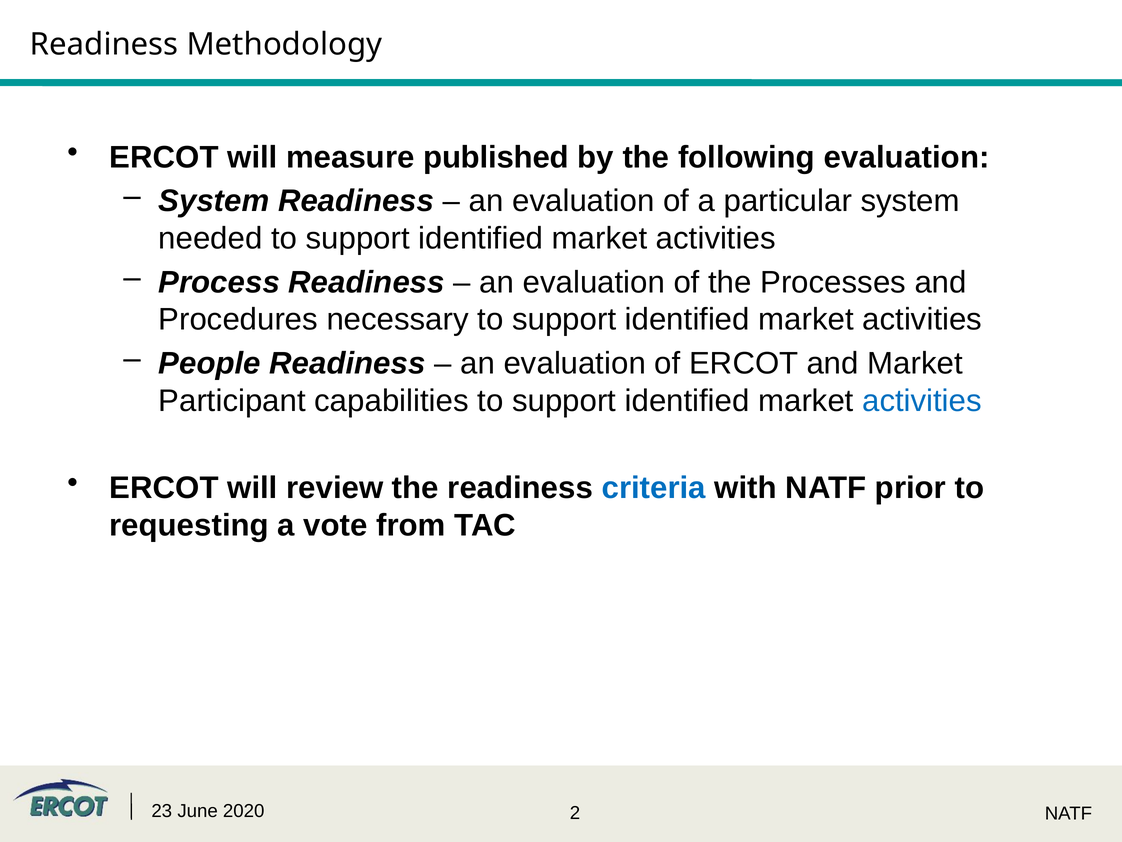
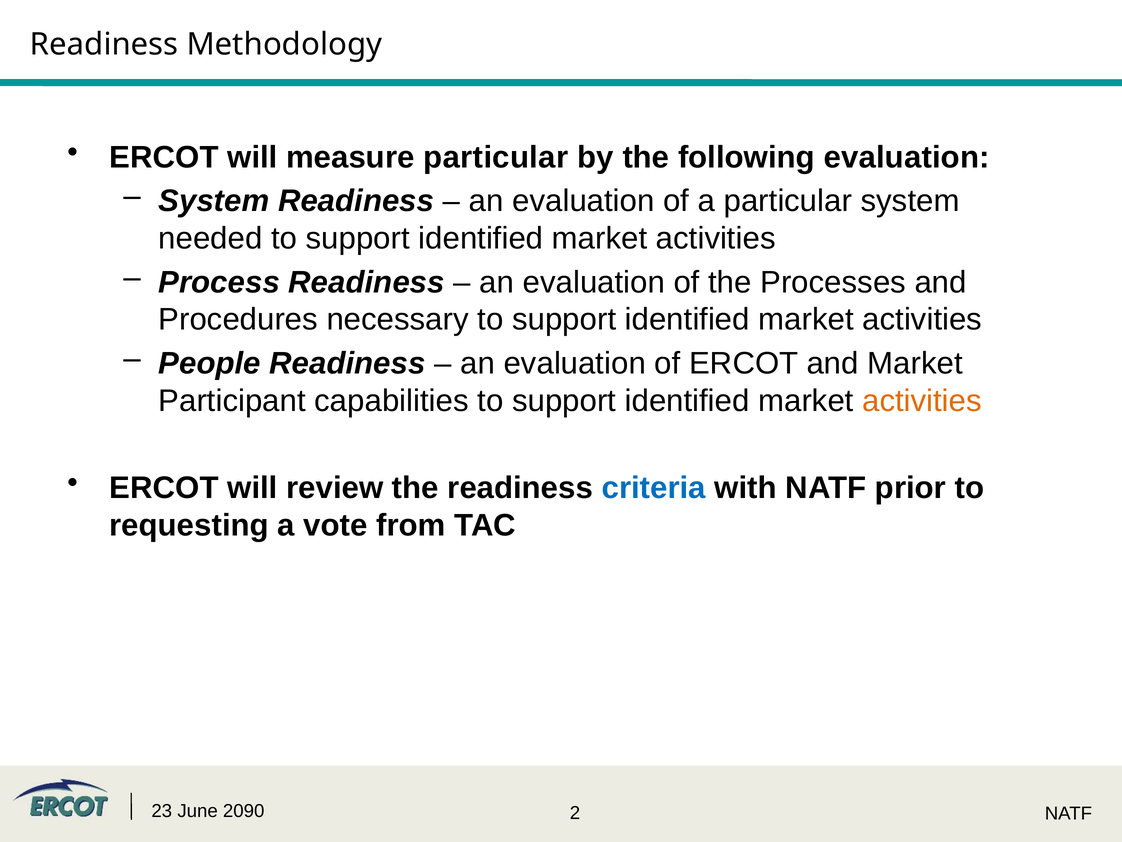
measure published: published -> particular
activities at (922, 401) colour: blue -> orange
2020: 2020 -> 2090
